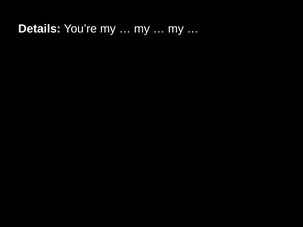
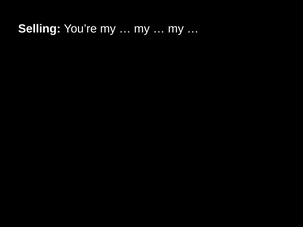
Details: Details -> Selling
